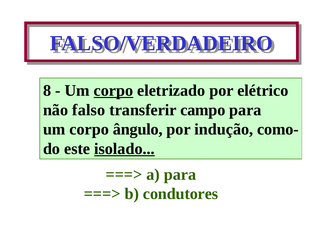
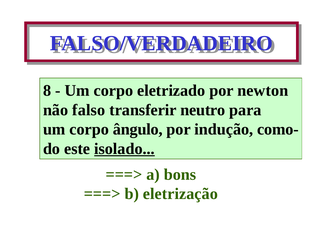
corpo at (113, 90) underline: present -> none
elétrico: elétrico -> newton
campo: campo -> neutro
a para: para -> bons
condutores: condutores -> eletrização
